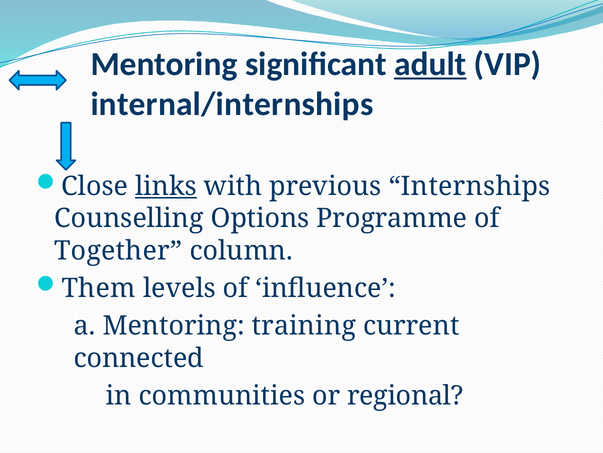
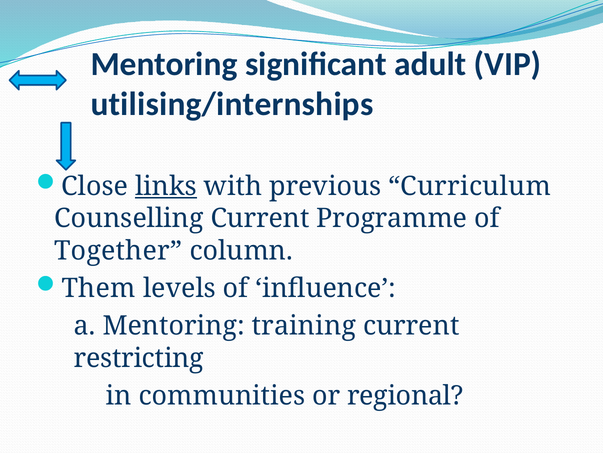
adult underline: present -> none
internal/internships: internal/internships -> utilising/internships
Internships: Internships -> Curriculum
Counselling Options: Options -> Current
connected: connected -> restricting
